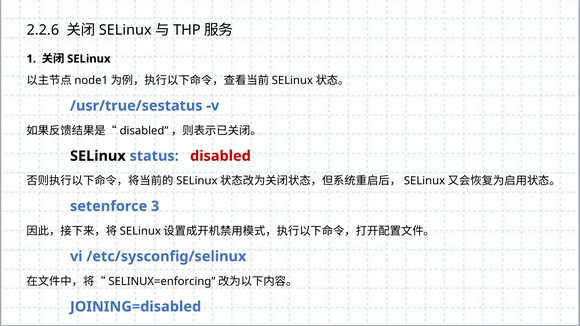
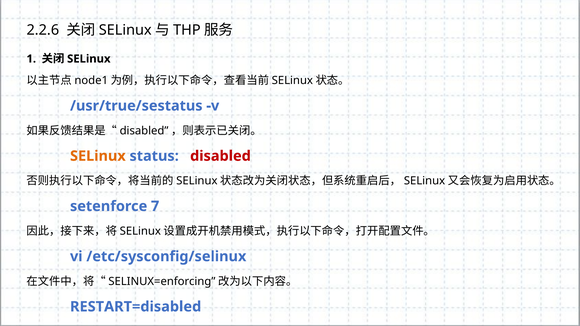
SELinux at (98, 156) colour: black -> orange
3: 3 -> 7
JOINING=disabled: JOINING=disabled -> RESTART=disabled
